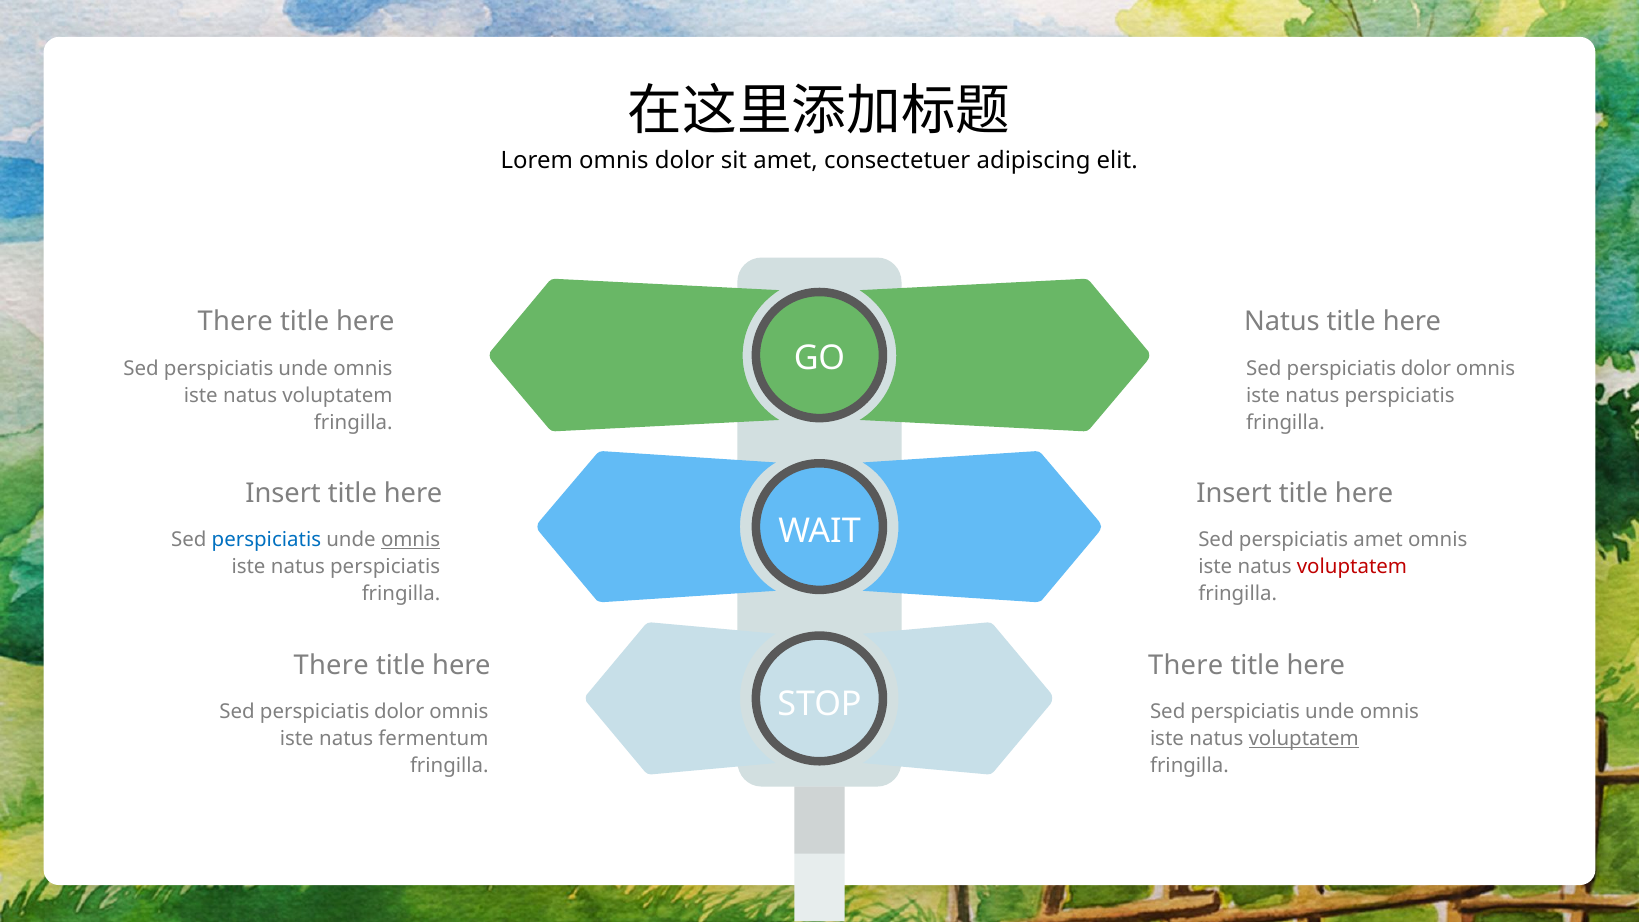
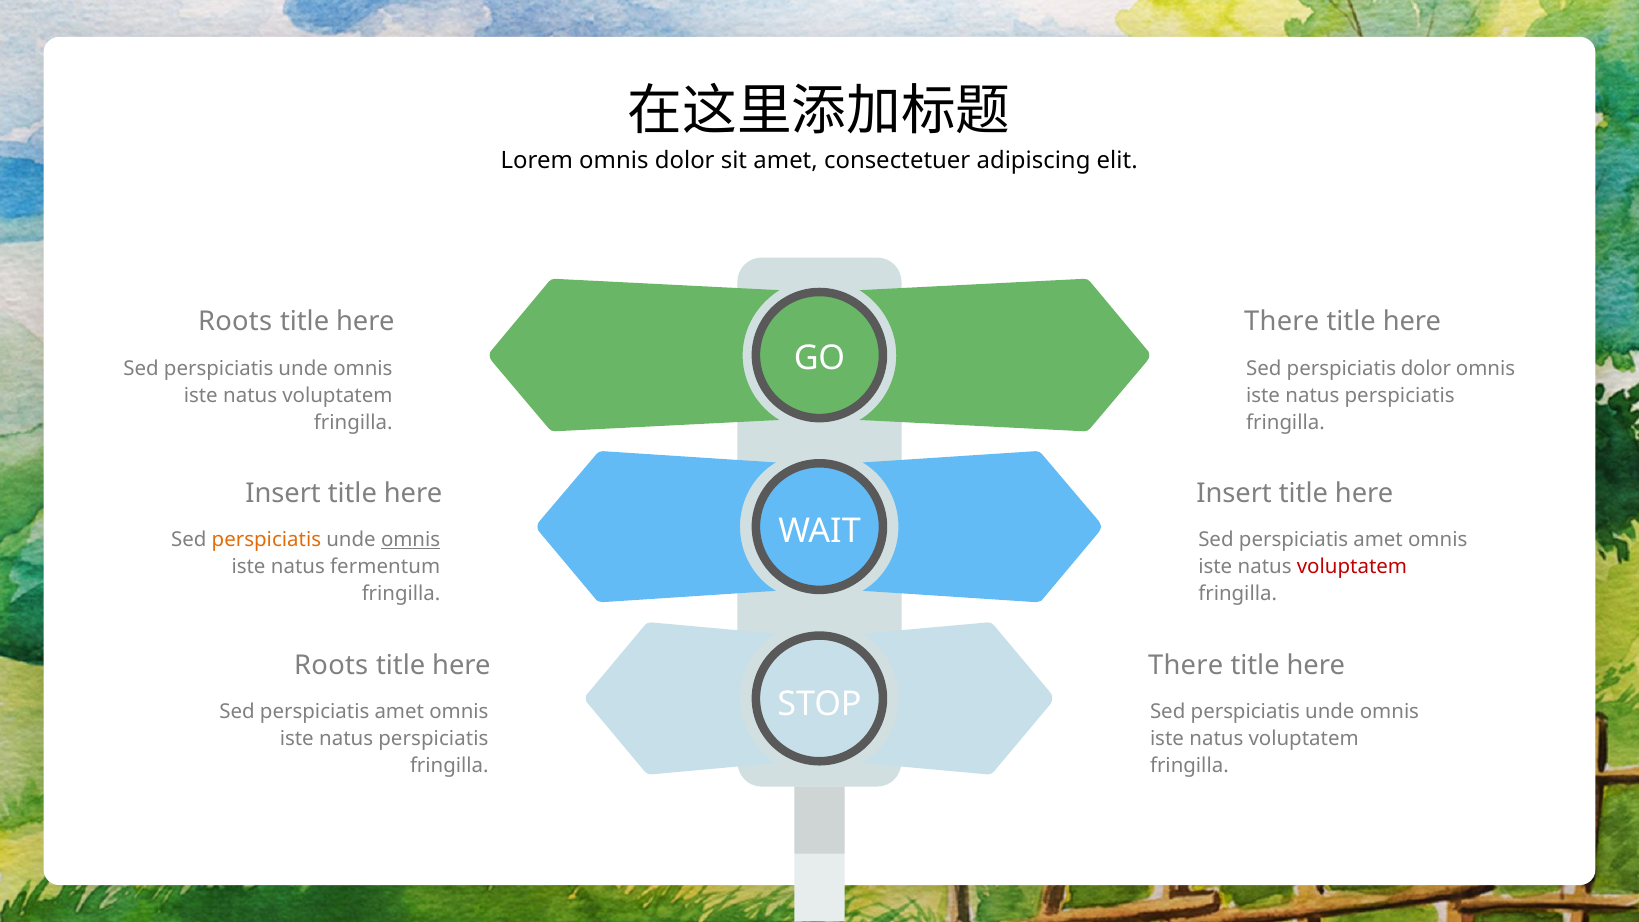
There at (235, 322): There -> Roots
Natus at (1282, 322): Natus -> There
perspiciatis at (266, 540) colour: blue -> orange
perspiciatis at (385, 567): perspiciatis -> fermentum
There at (331, 665): There -> Roots
dolor at (399, 712): dolor -> amet
fermentum at (433, 739): fermentum -> perspiciatis
voluptatem at (1304, 739) underline: present -> none
